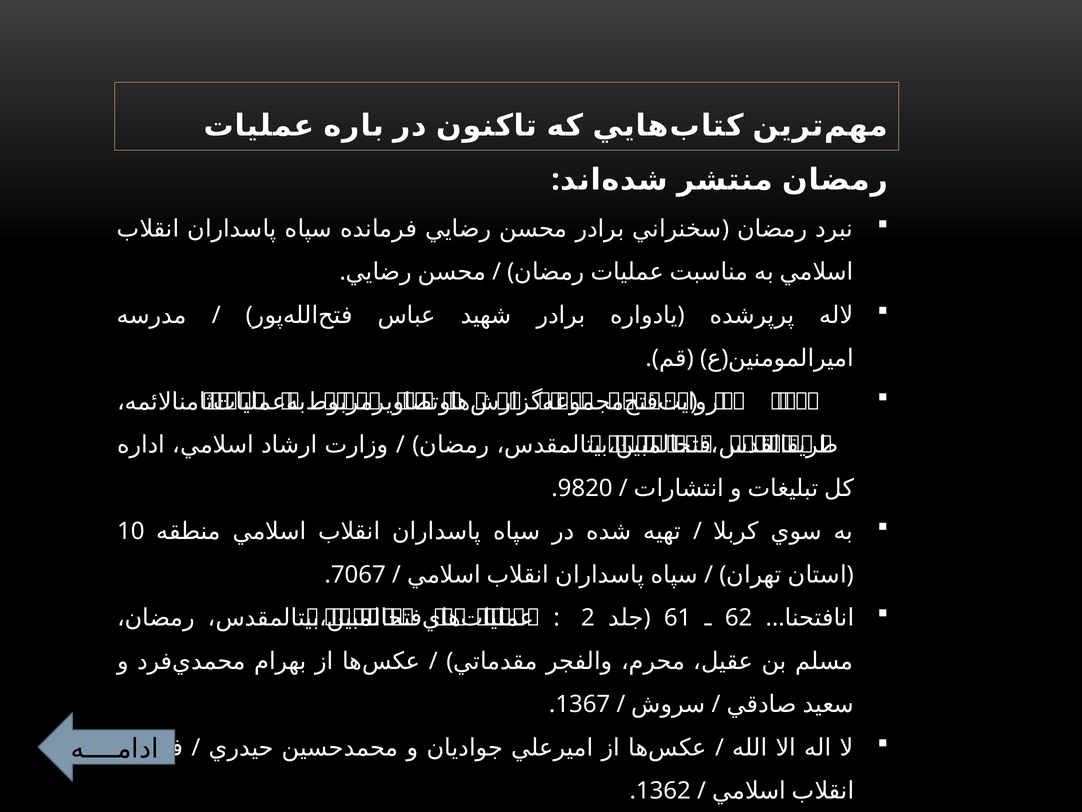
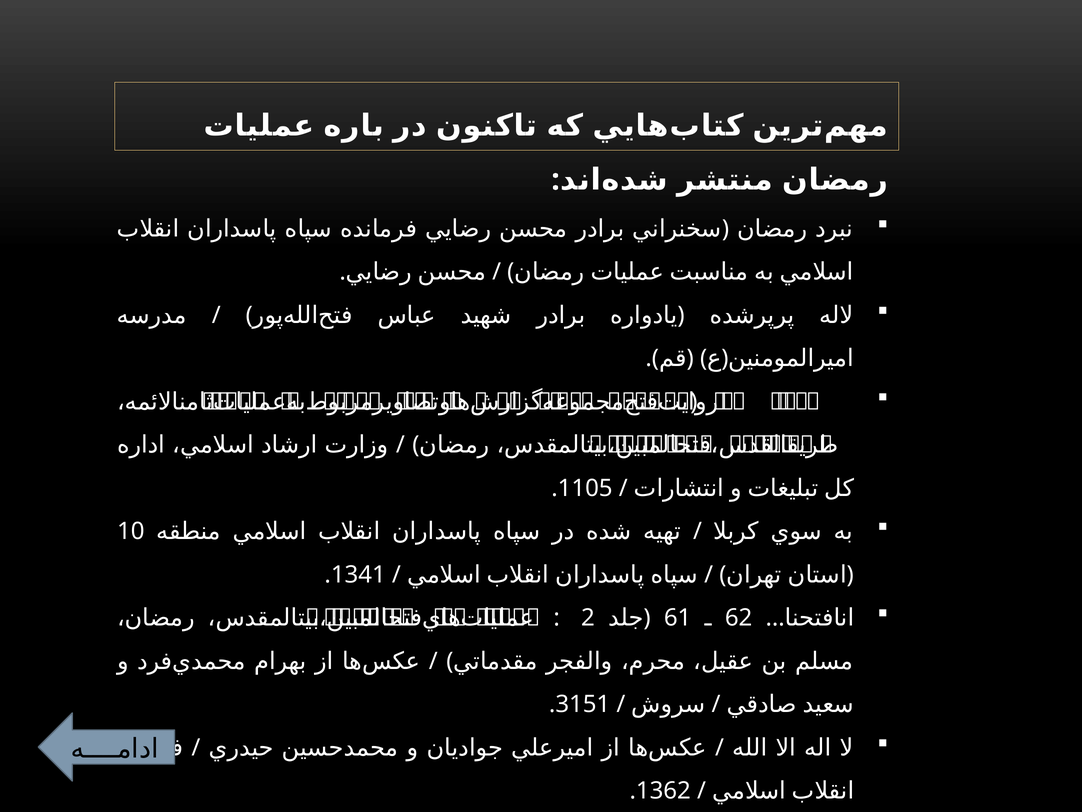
9820: 9820 -> 1105
7067: 7067 -> 1341
1367: 1367 -> 3151
